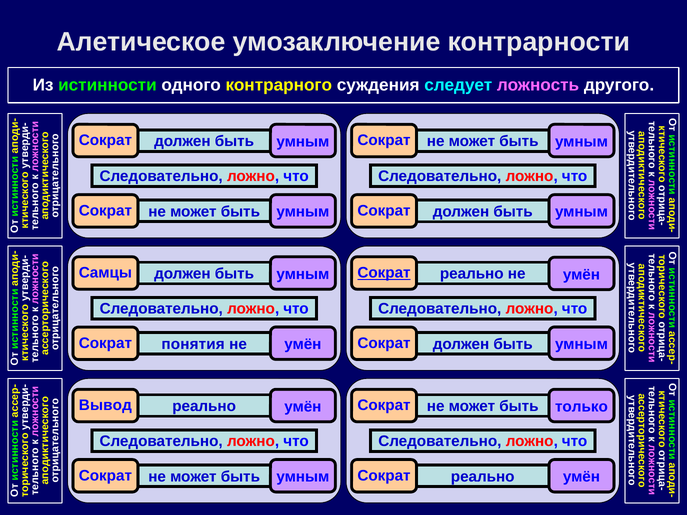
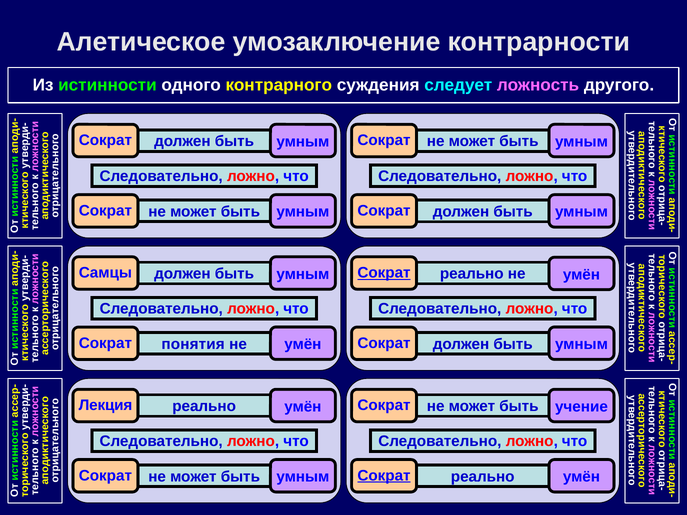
Вывод: Вывод -> Лекция
только: только -> учение
Сократ at (384, 476) underline: none -> present
